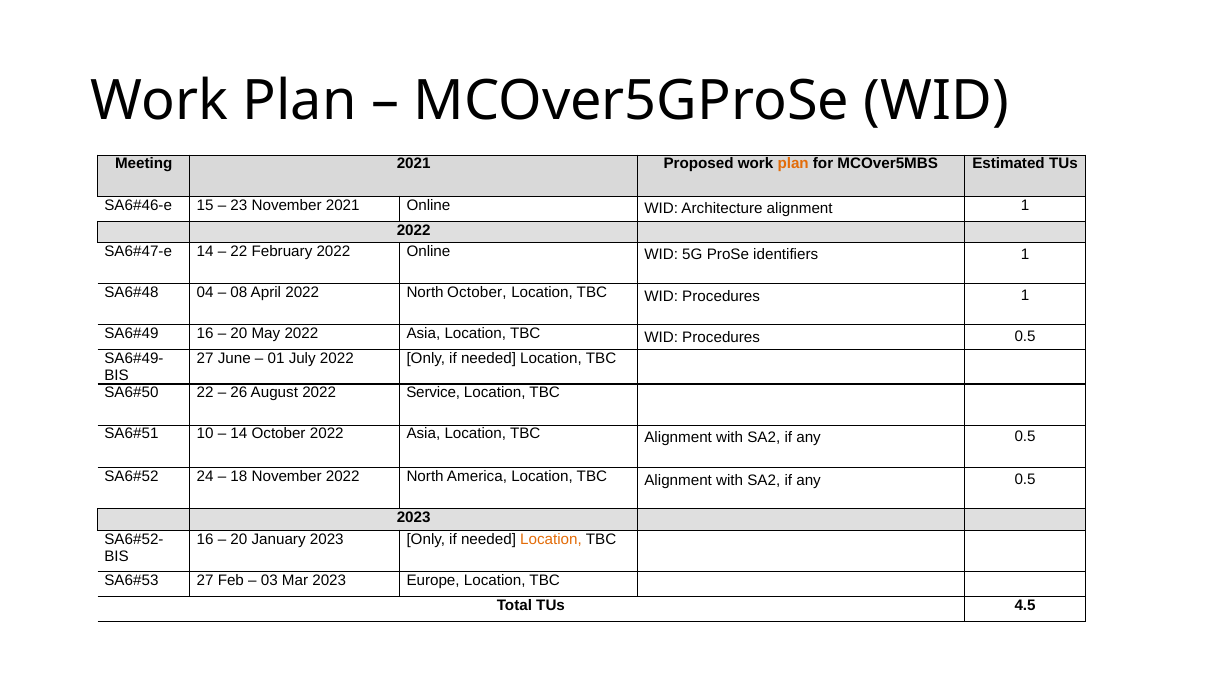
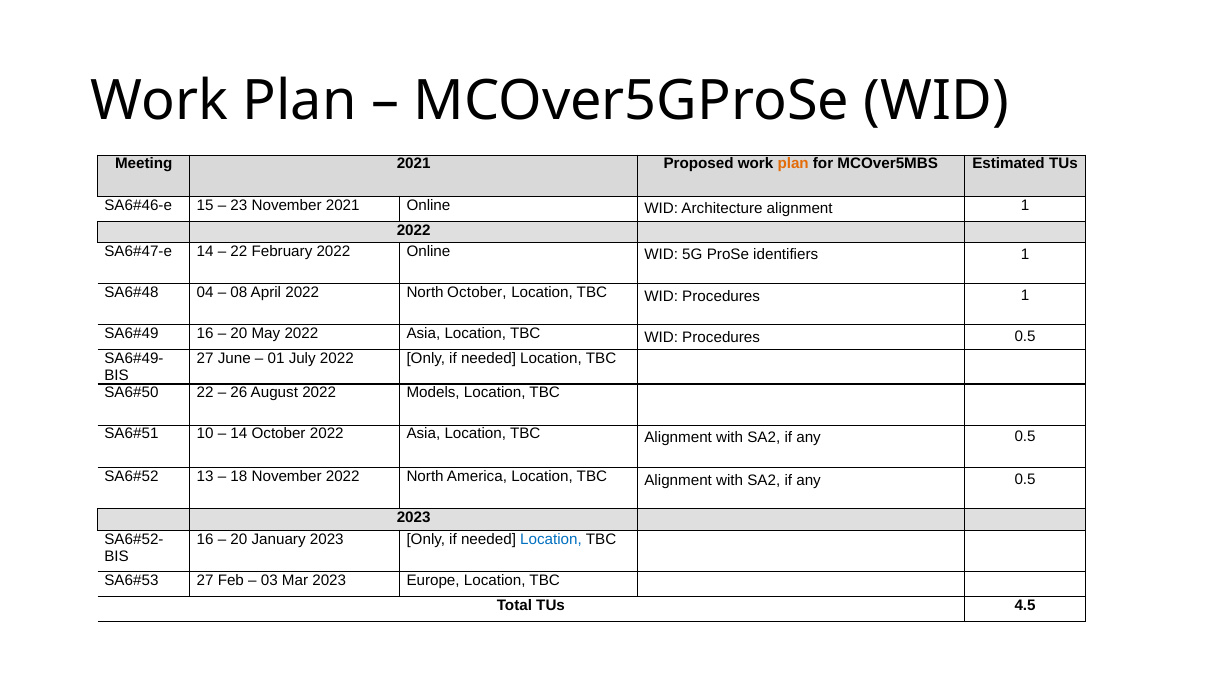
Service: Service -> Models
24: 24 -> 13
Location at (551, 539) colour: orange -> blue
